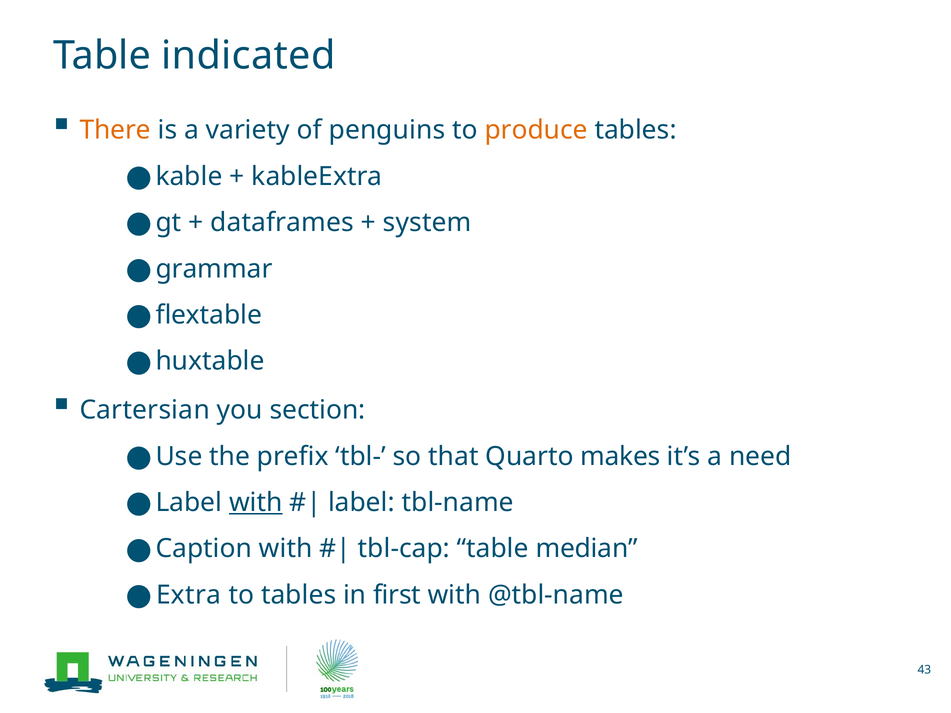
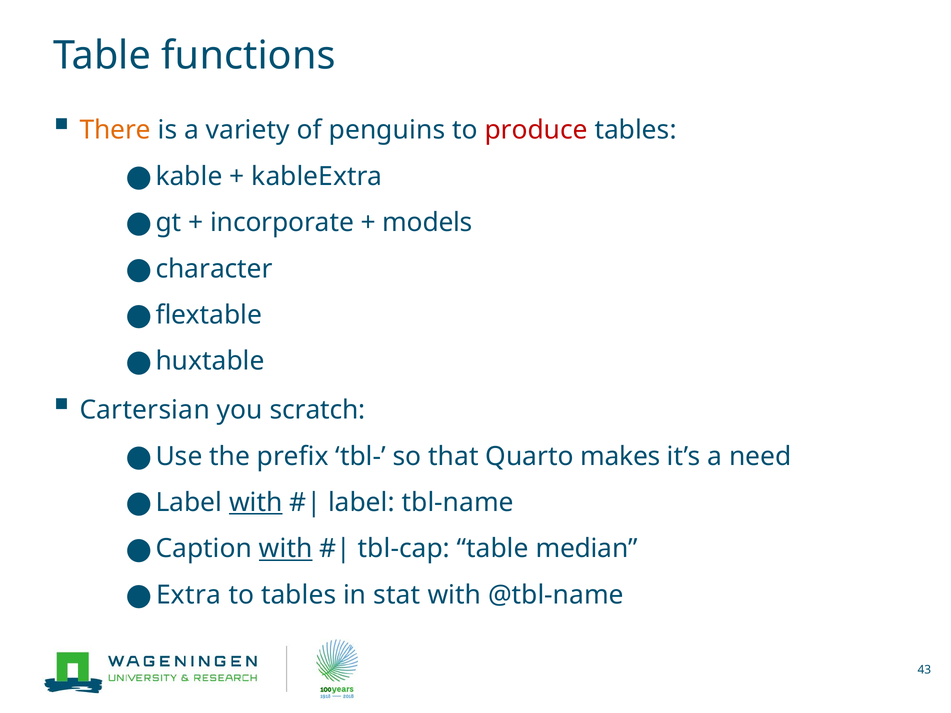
indicated: indicated -> functions
produce colour: orange -> red
dataframes: dataframes -> incorporate
system: system -> models
grammar: grammar -> character
section: section -> scratch
with at (286, 549) underline: none -> present
first: first -> stat
